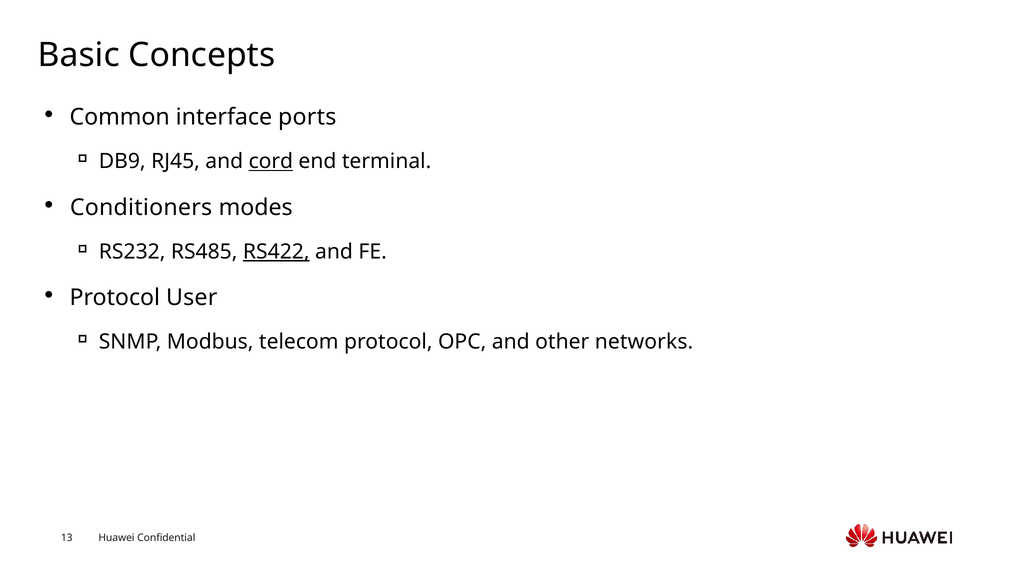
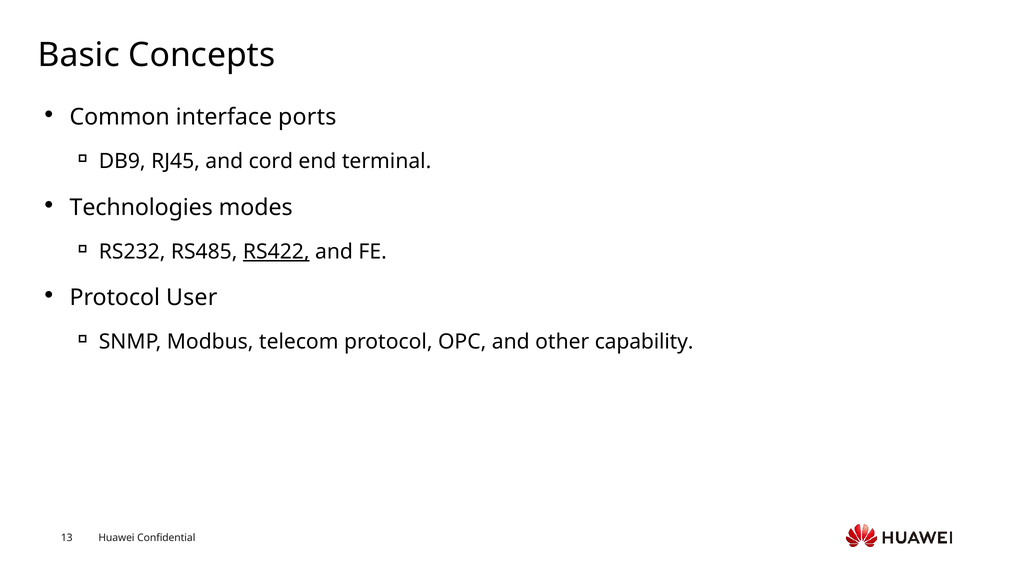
cord underline: present -> none
Conditioners: Conditioners -> Technologies
networks: networks -> capability
